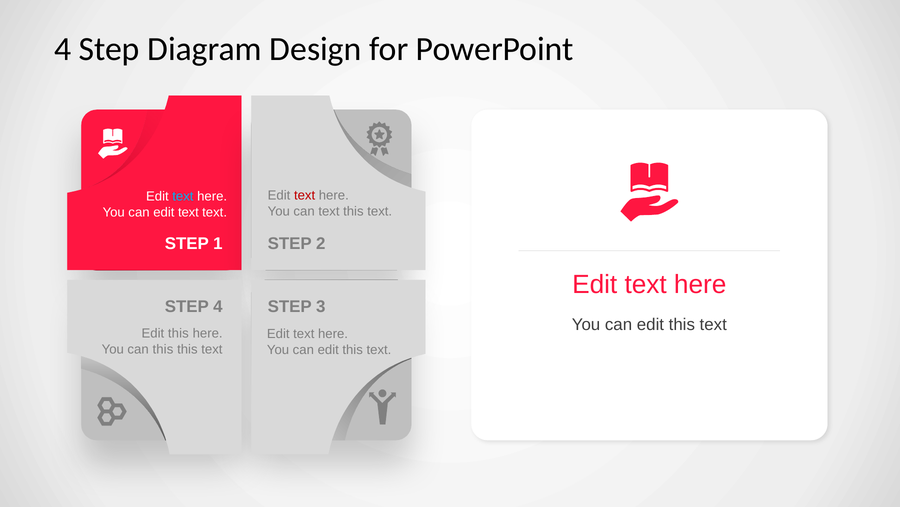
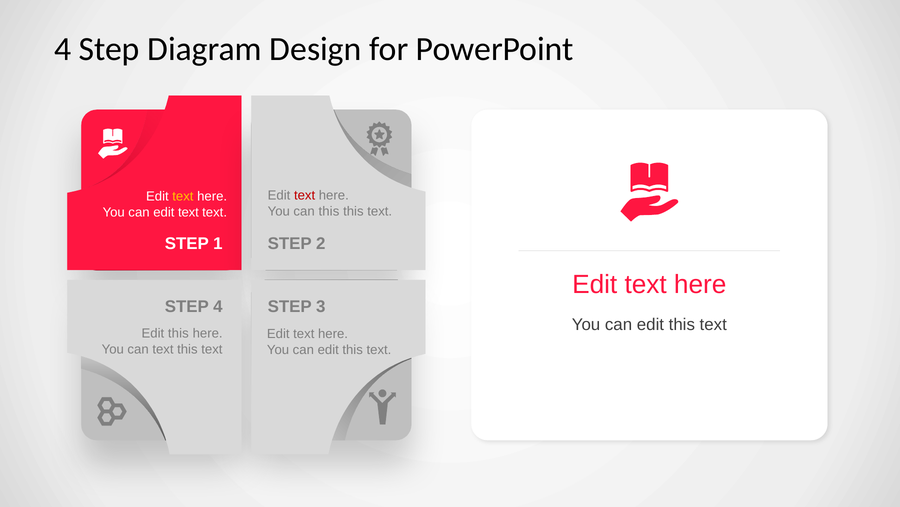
text at (183, 196) colour: light blue -> yellow
can text: text -> this
can this: this -> text
